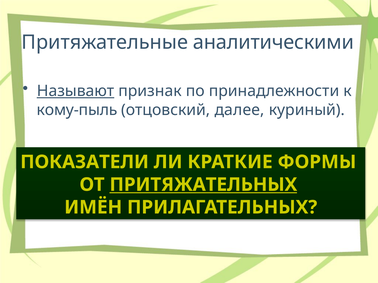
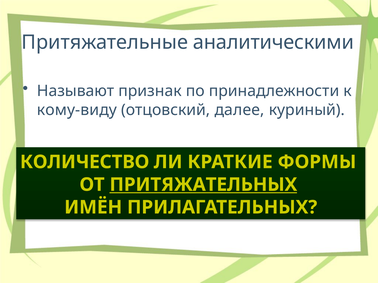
Называют underline: present -> none
кому-пыль: кому-пыль -> кому-виду
ПОКАЗАТЕЛИ: ПОКАЗАТЕЛИ -> КОЛИЧЕСТВО
